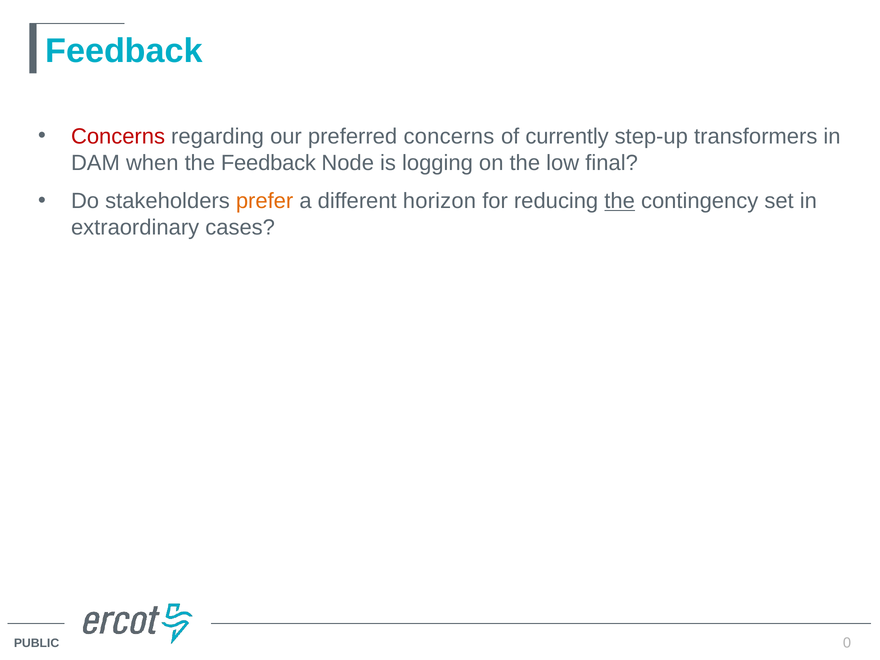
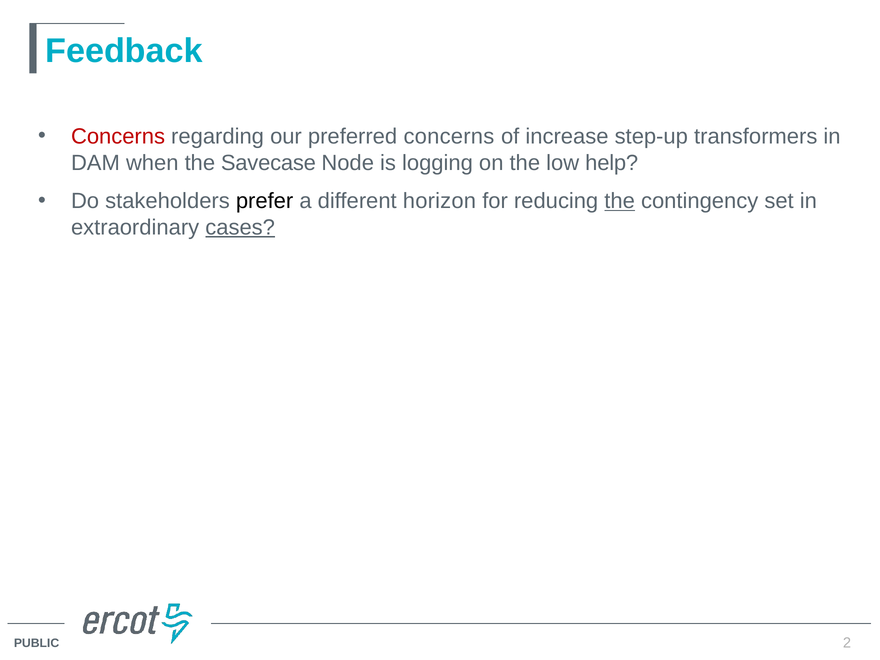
currently: currently -> increase
the Feedback: Feedback -> Savecase
final: final -> help
prefer colour: orange -> black
cases underline: none -> present
0: 0 -> 2
